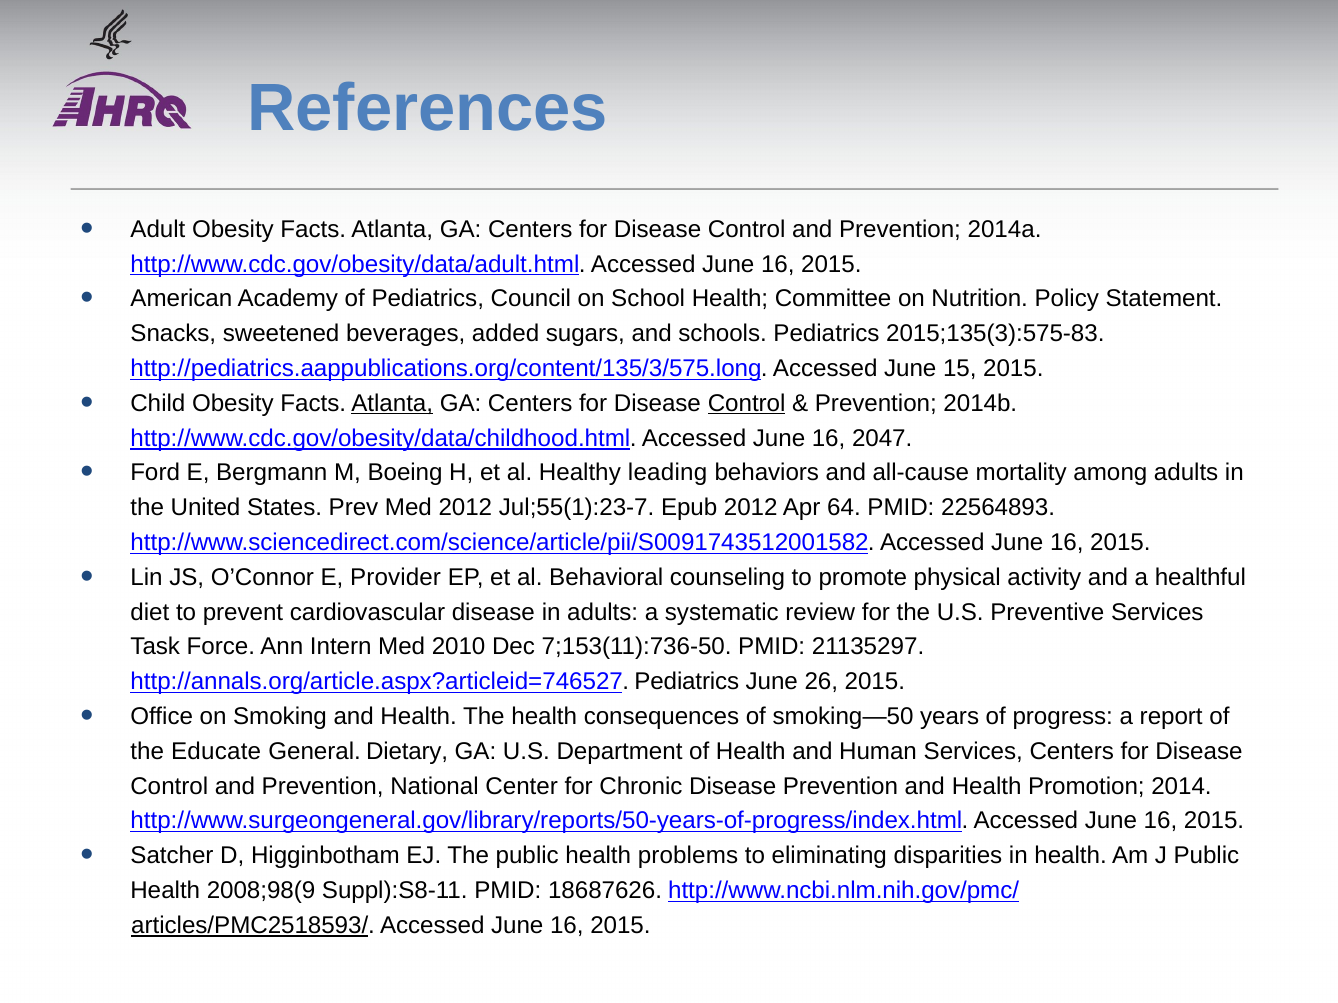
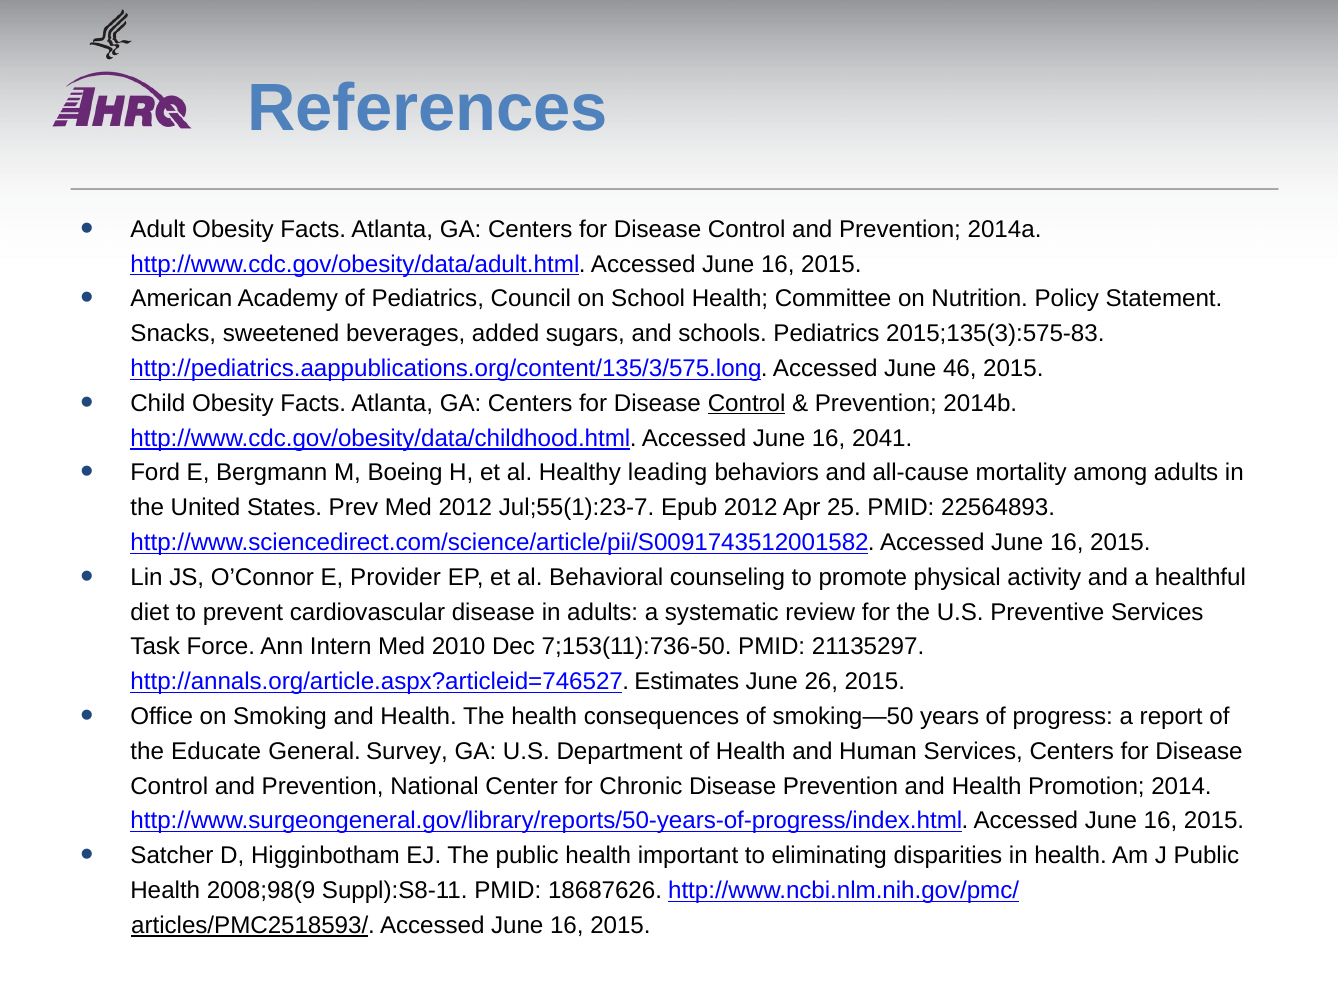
15: 15 -> 46
Atlanta at (392, 403) underline: present -> none
2047: 2047 -> 2041
64: 64 -> 25
http://annals.org/article.aspx?articleid=746527 Pediatrics: Pediatrics -> Estimates
Dietary: Dietary -> Survey
problems: problems -> important
